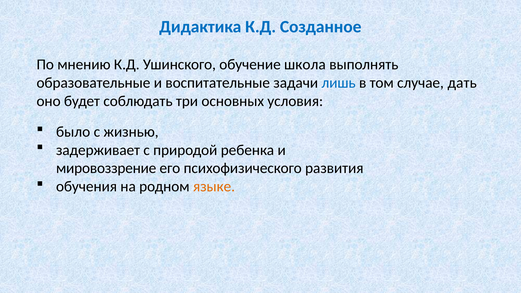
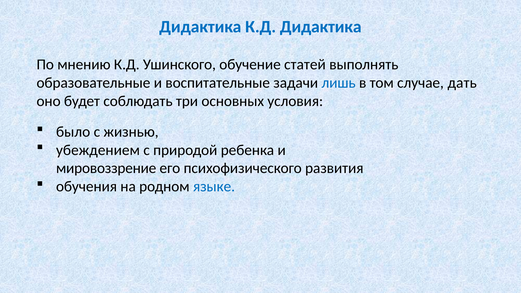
К.Д Созданное: Созданное -> Дидактика
школа: школа -> статей
задерживает: задерживает -> убеждением
языке colour: orange -> blue
